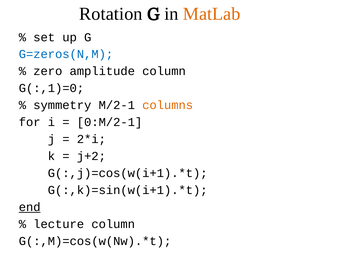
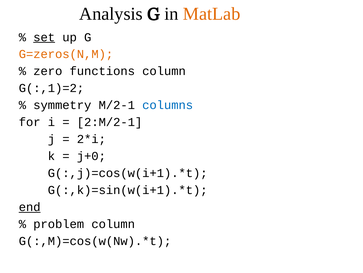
Rotation: Rotation -> Analysis
set underline: none -> present
G=zeros(N,M colour: blue -> orange
amplitude: amplitude -> functions
G(:,1)=0: G(:,1)=0 -> G(:,1)=2
columns colour: orange -> blue
0:M/2-1: 0:M/2-1 -> 2:M/2-1
j+2: j+2 -> j+0
lecture: lecture -> problem
